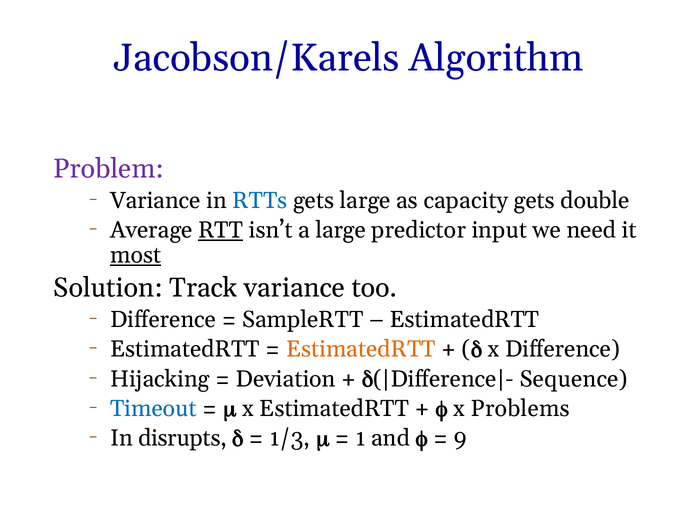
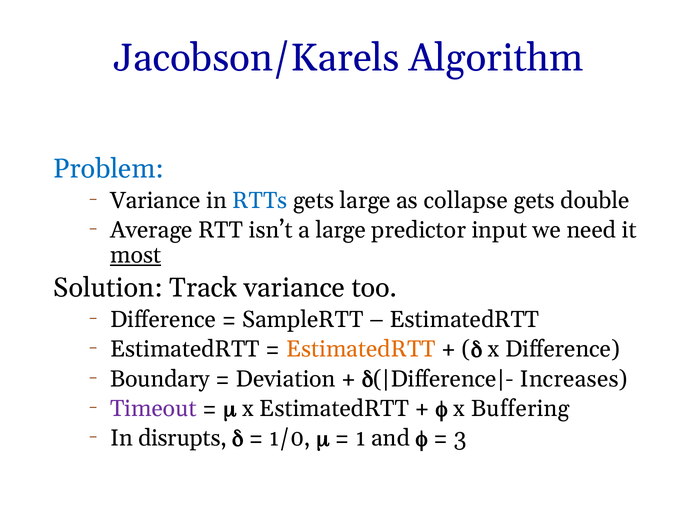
Problem colour: purple -> blue
capacity: capacity -> collapse
RTT underline: present -> none
Hijacking: Hijacking -> Boundary
Sequence: Sequence -> Increases
Timeout colour: blue -> purple
Problems: Problems -> Buffering
1/3: 1/3 -> 1/0
9: 9 -> 3
